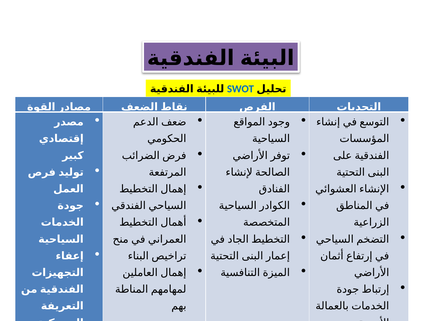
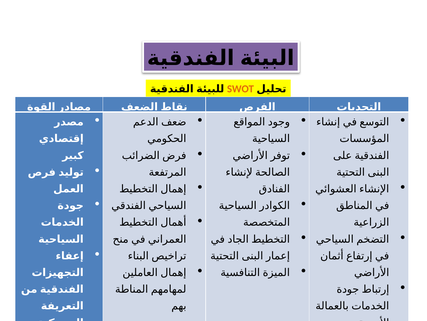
SWOT colour: blue -> orange
